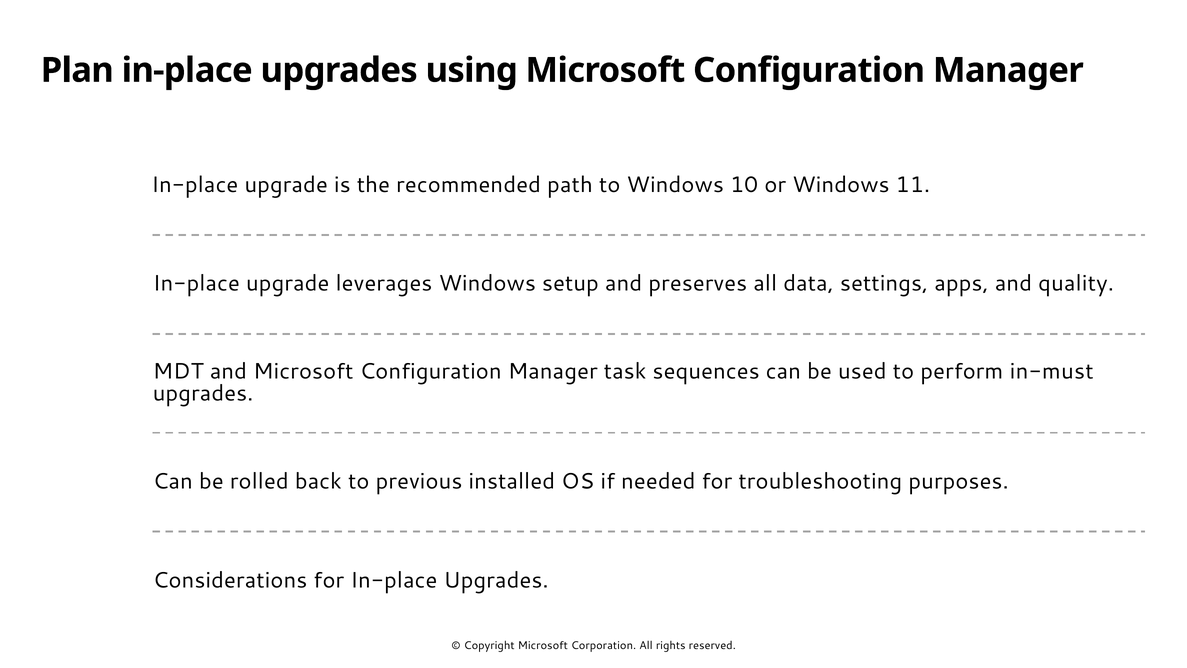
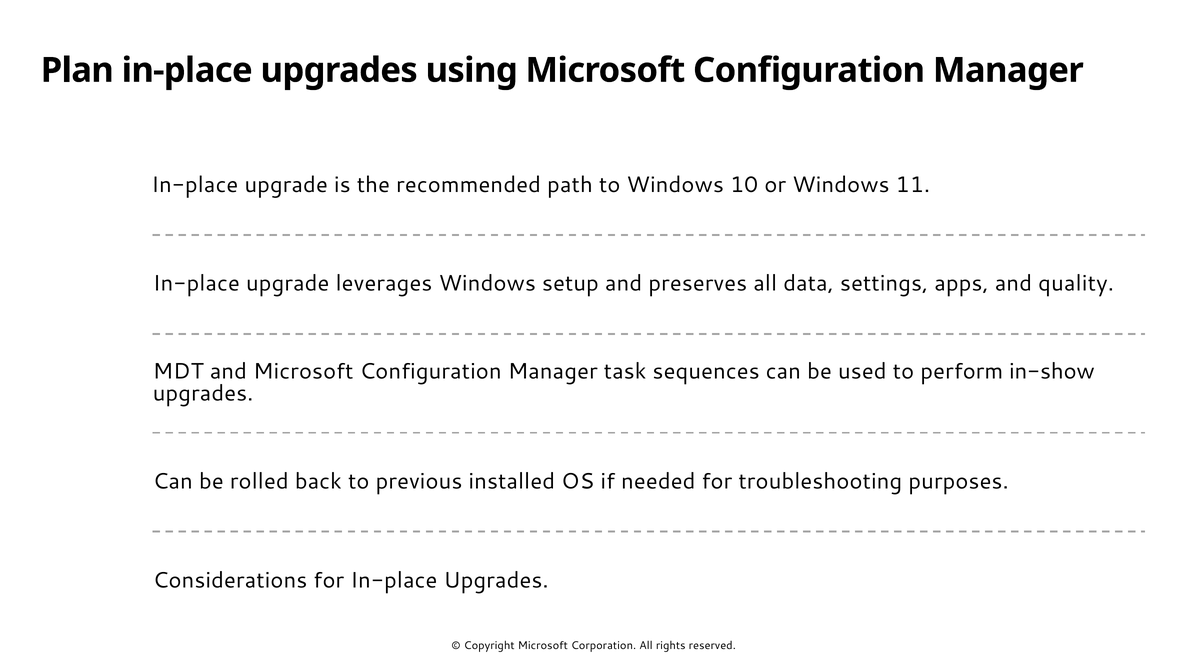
in-must: in-must -> in-show
